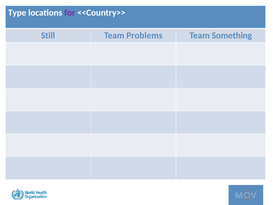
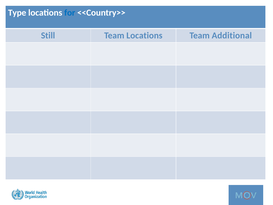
for colour: purple -> blue
Team Problems: Problems -> Locations
Something: Something -> Additional
